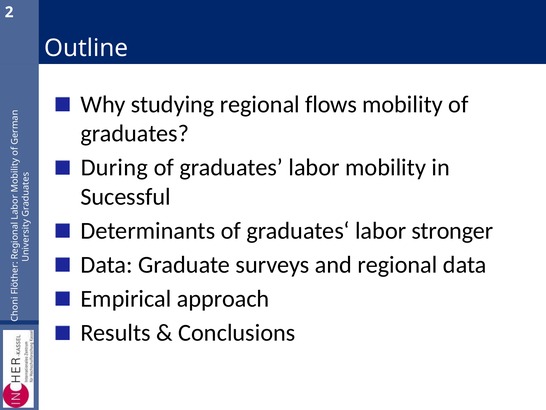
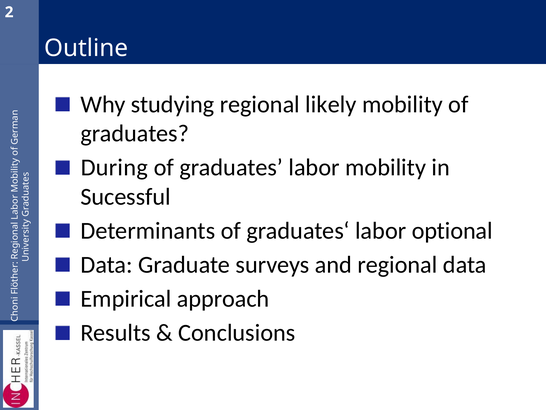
flows: flows -> likely
stronger: stronger -> optional
